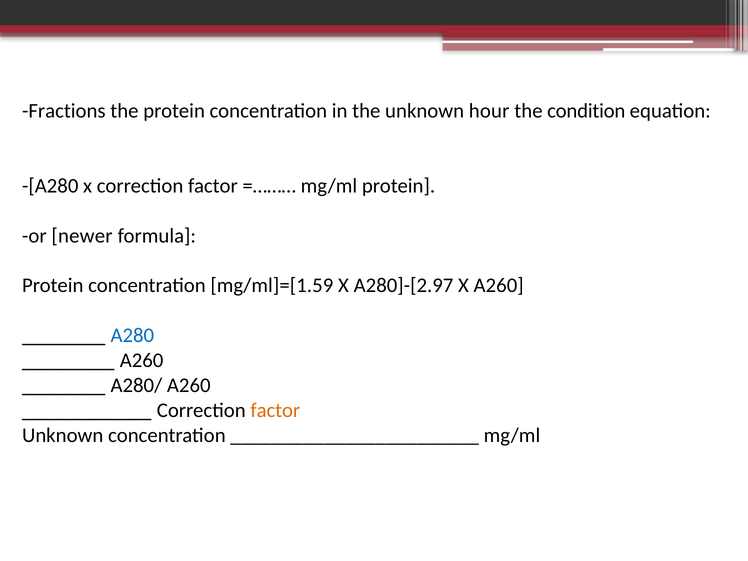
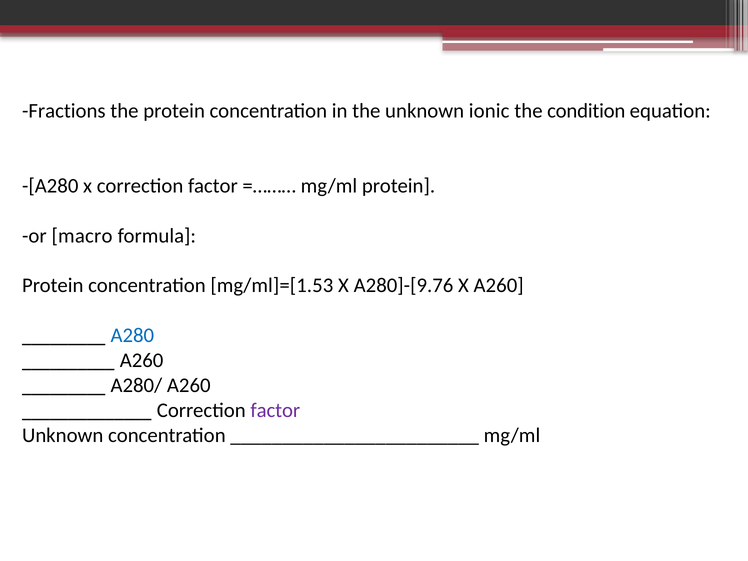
hour: hour -> ionic
newer: newer -> macro
mg/ml]=[1.59: mg/ml]=[1.59 -> mg/ml]=[1.53
A280]-[2.97: A280]-[2.97 -> A280]-[9.76
factor at (275, 410) colour: orange -> purple
